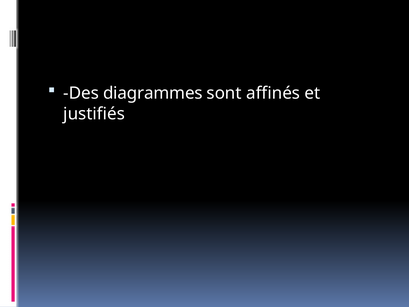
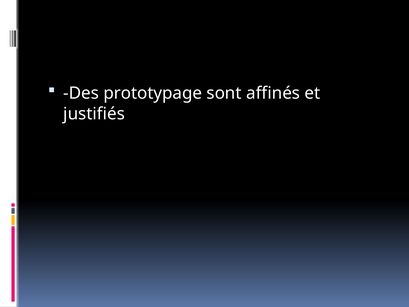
diagrammes: diagrammes -> prototypage
